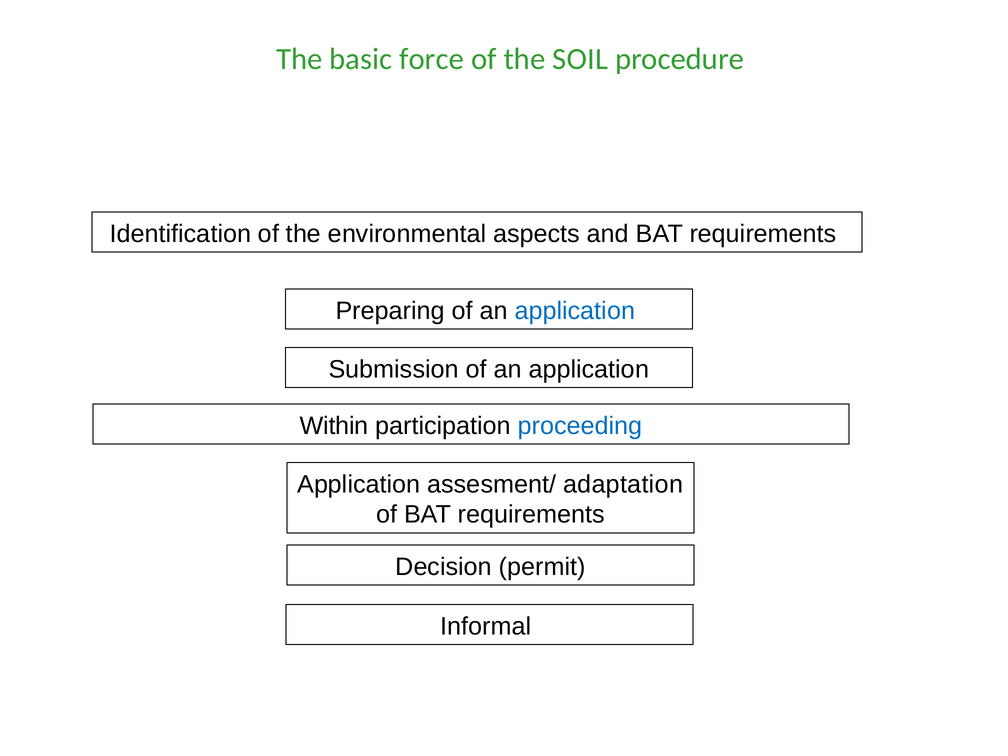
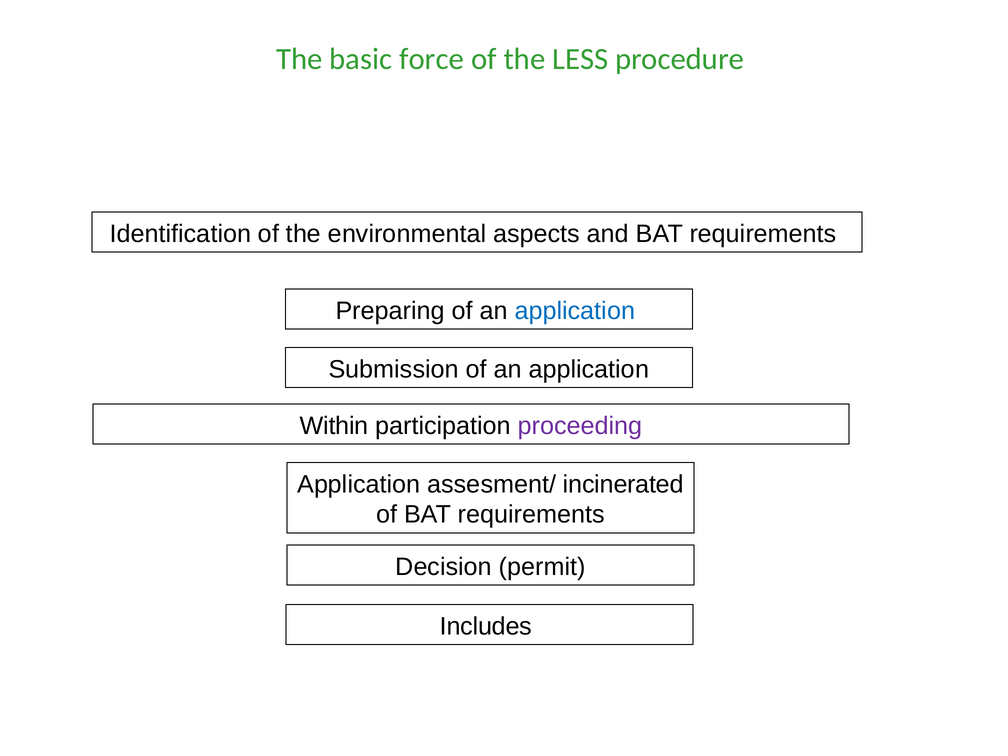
SOIL: SOIL -> LESS
proceeding colour: blue -> purple
adaptation: adaptation -> incinerated
Informal: Informal -> Includes
